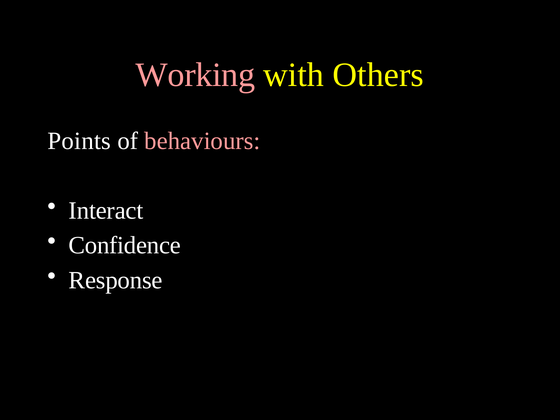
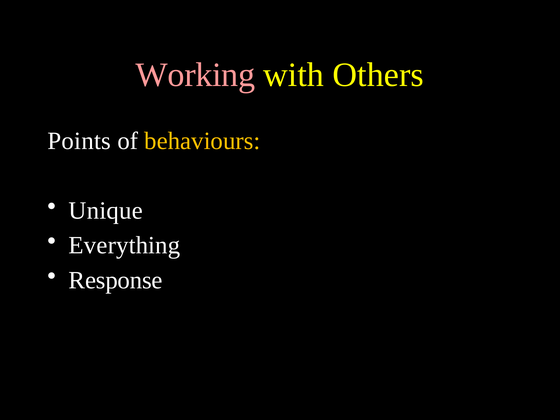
behaviours colour: pink -> yellow
Interact: Interact -> Unique
Confidence: Confidence -> Everything
